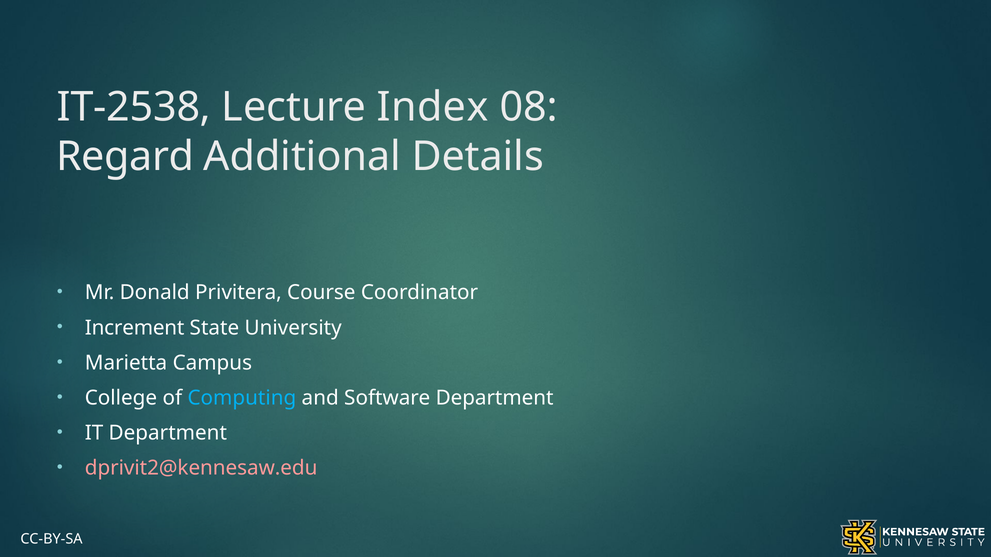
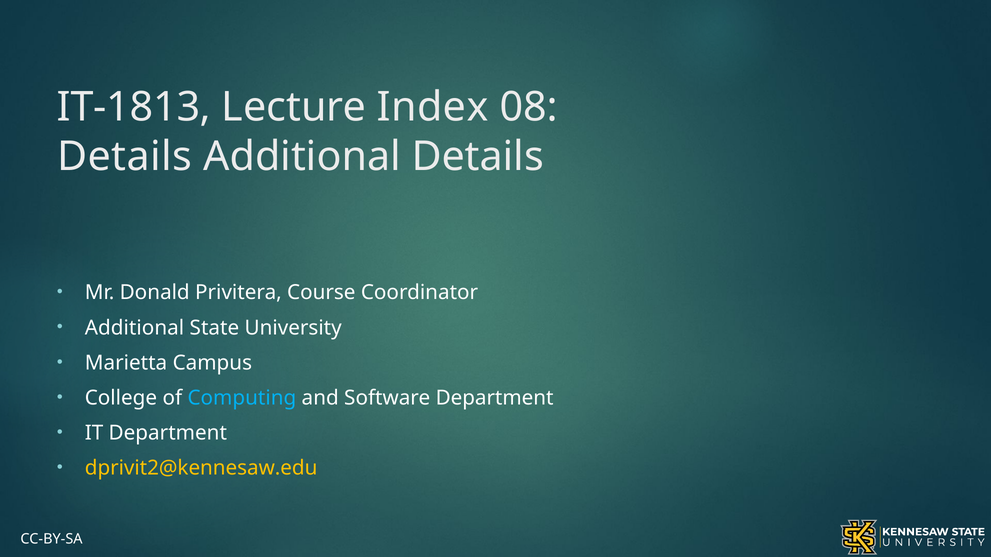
IT-2538: IT-2538 -> IT-1813
Regard at (125, 157): Regard -> Details
Increment at (135, 328): Increment -> Additional
dprivit2@kennesaw.edu colour: pink -> yellow
